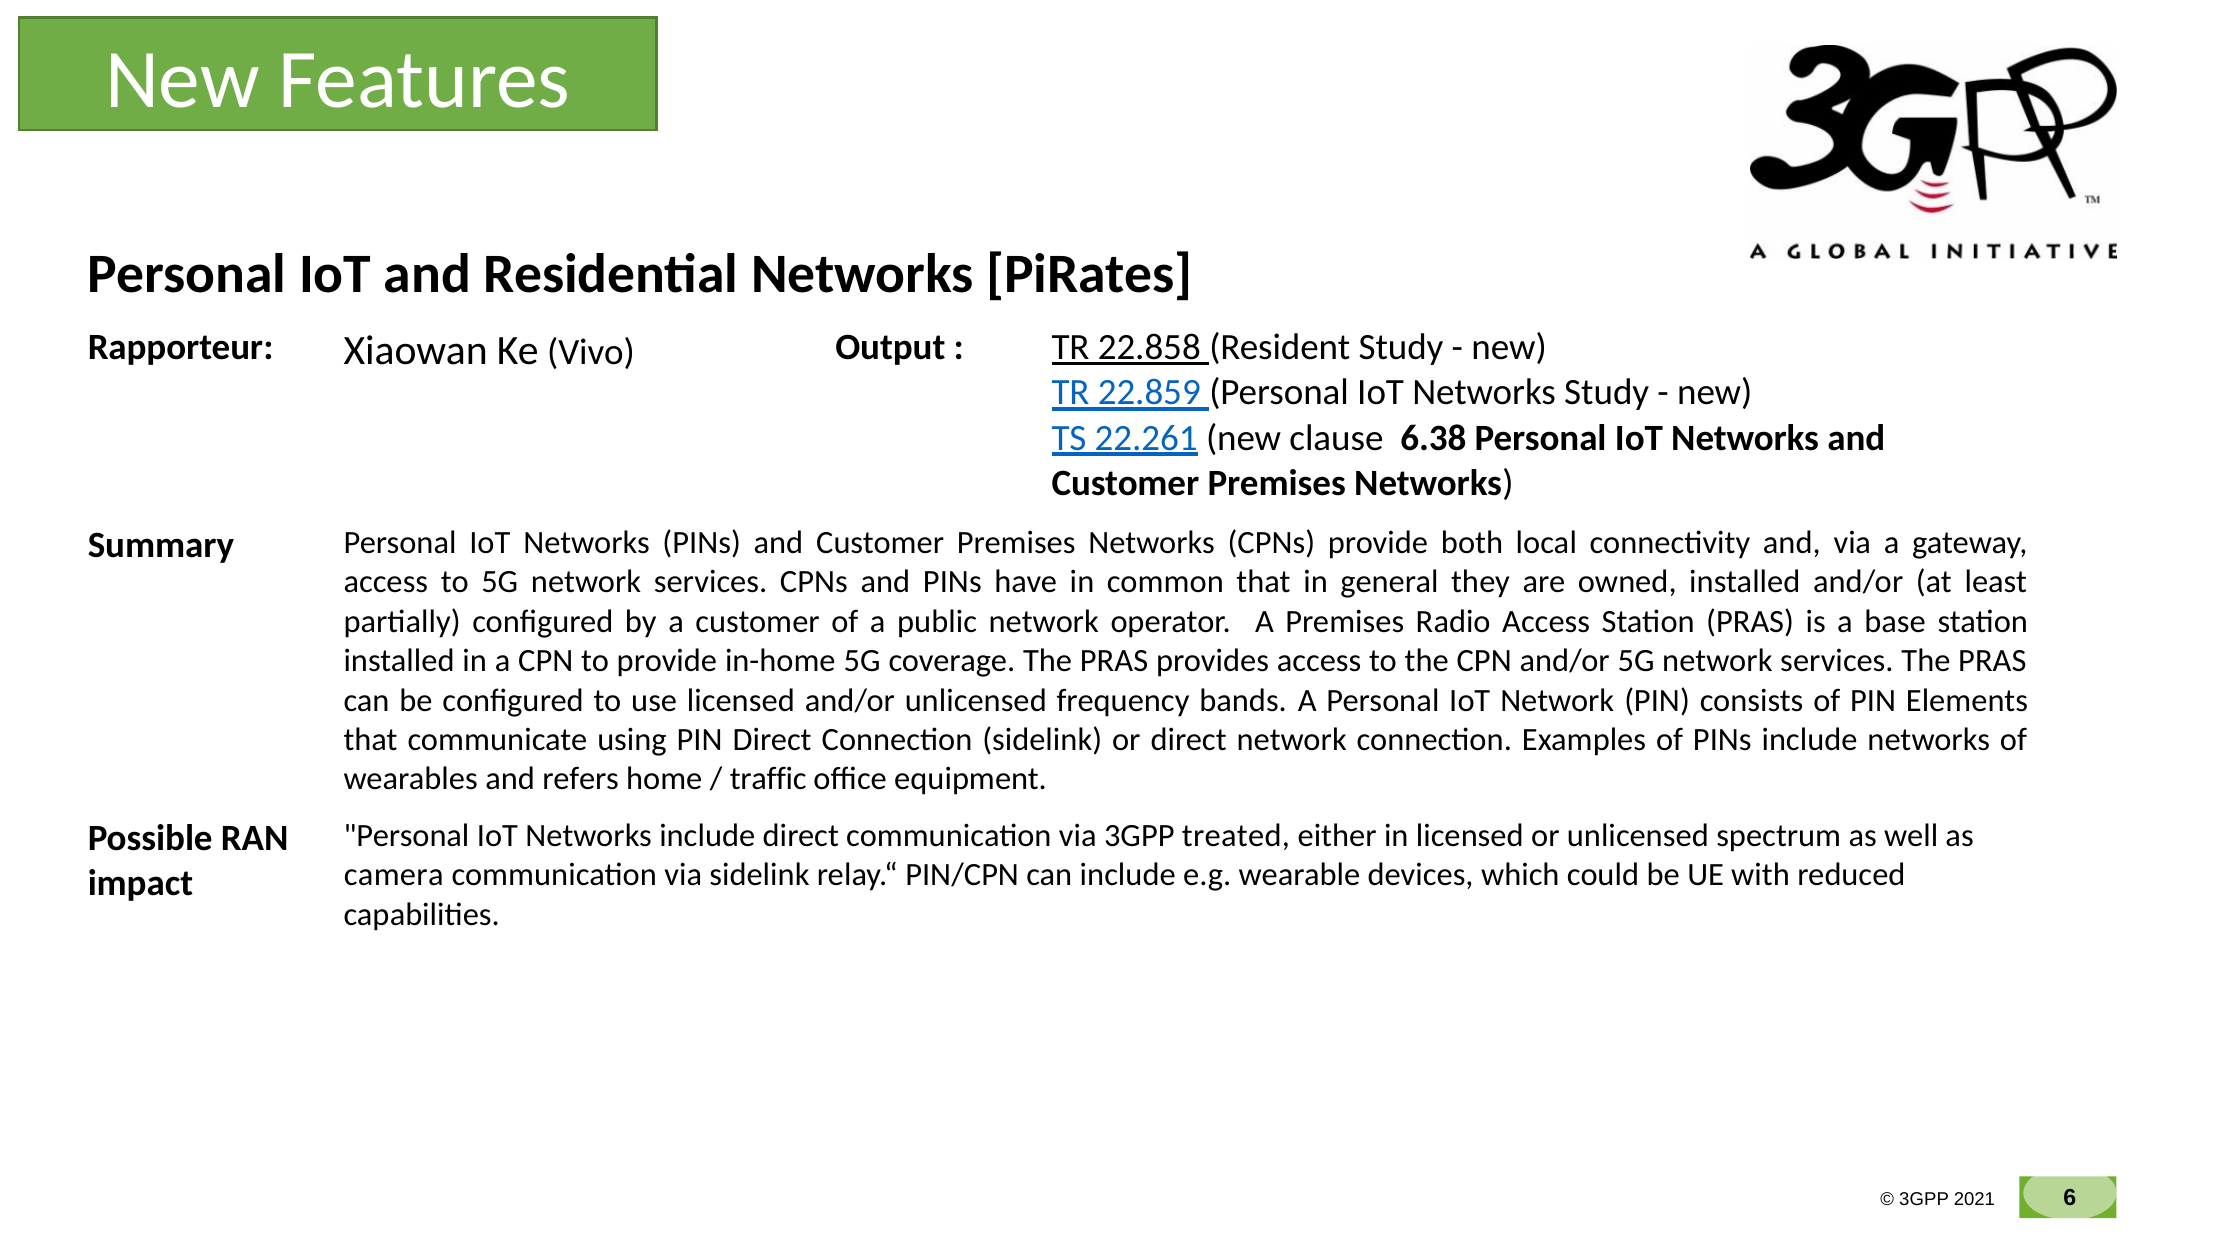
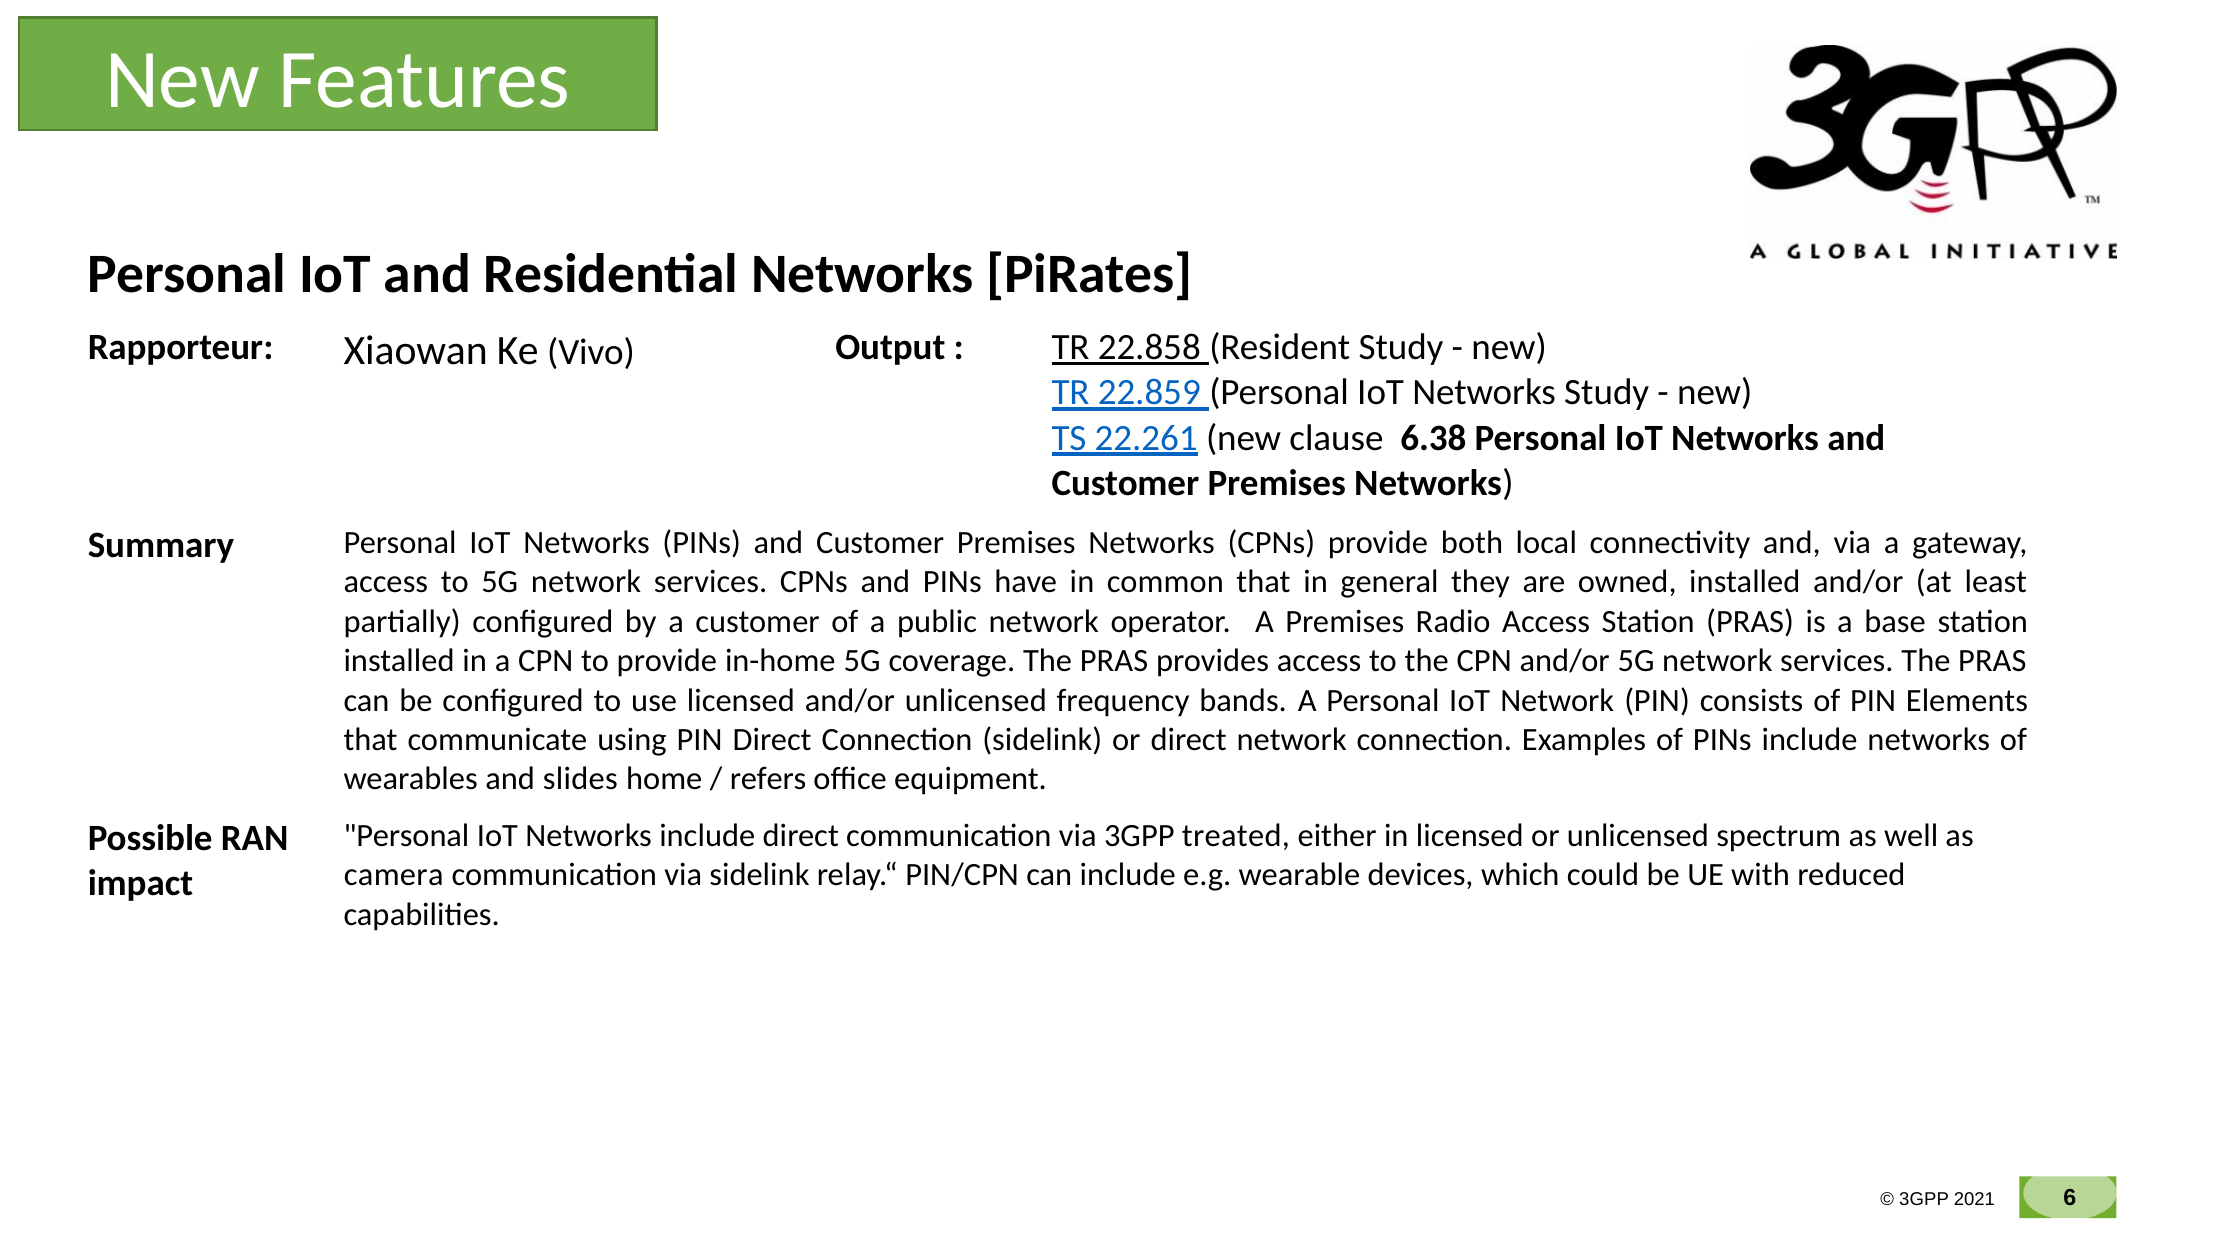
refers: refers -> slides
traffic: traffic -> refers
